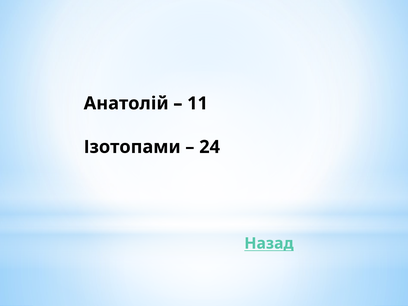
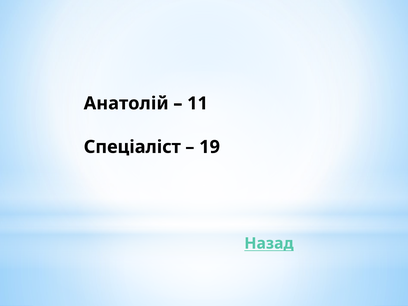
Ізотопами: Ізотопами -> Спеціаліст
24: 24 -> 19
